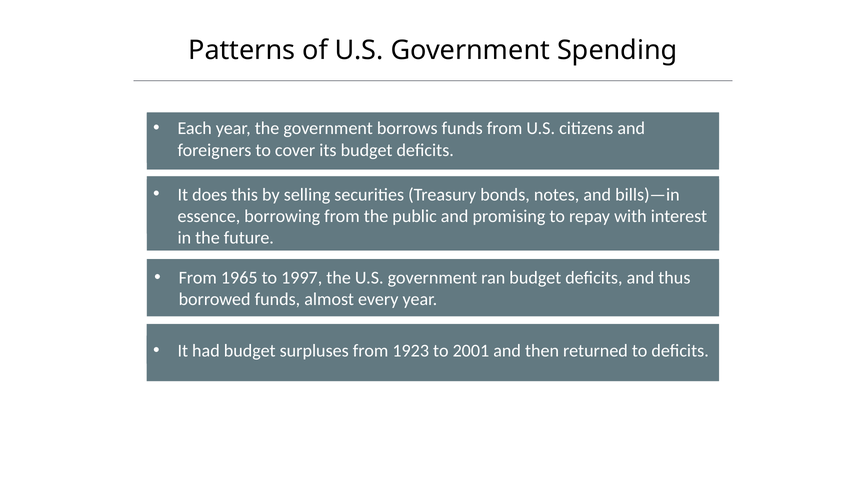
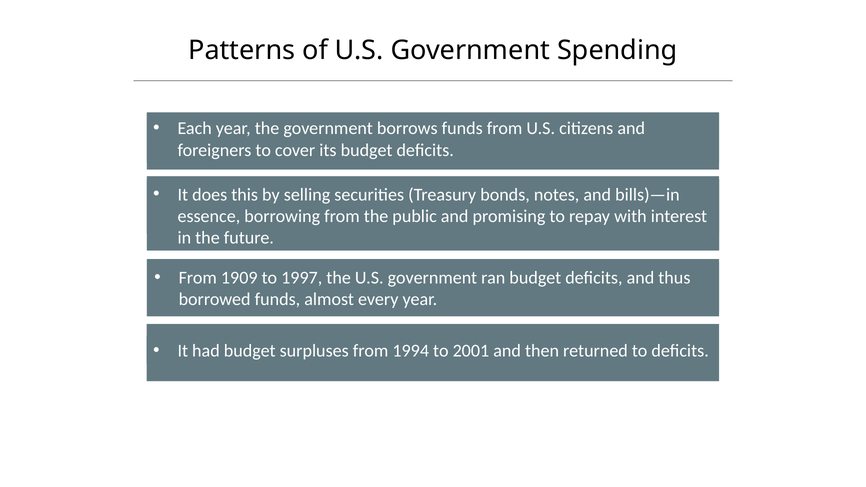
1965: 1965 -> 1909
1923: 1923 -> 1994
